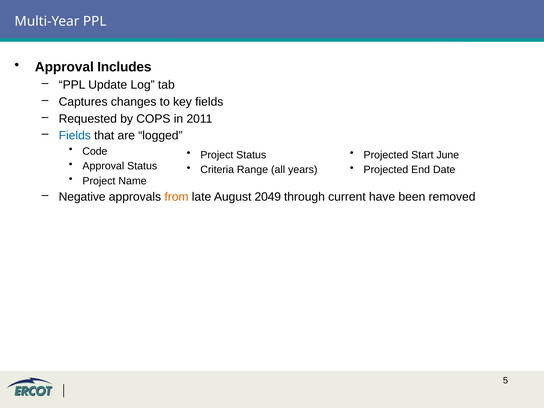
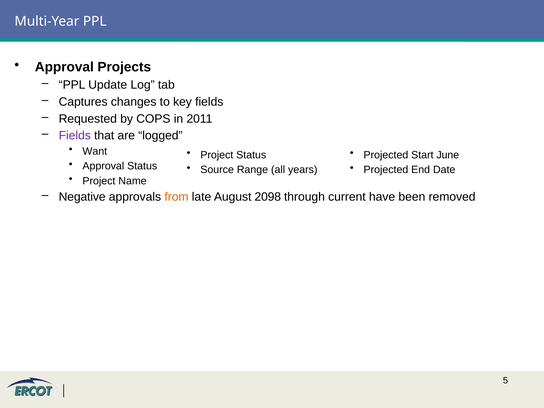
Includes: Includes -> Projects
Fields at (75, 136) colour: blue -> purple
Code: Code -> Want
Criteria: Criteria -> Source
2049: 2049 -> 2098
